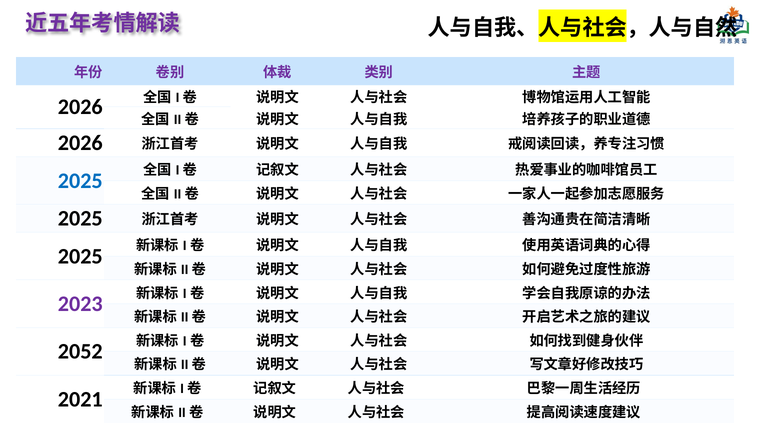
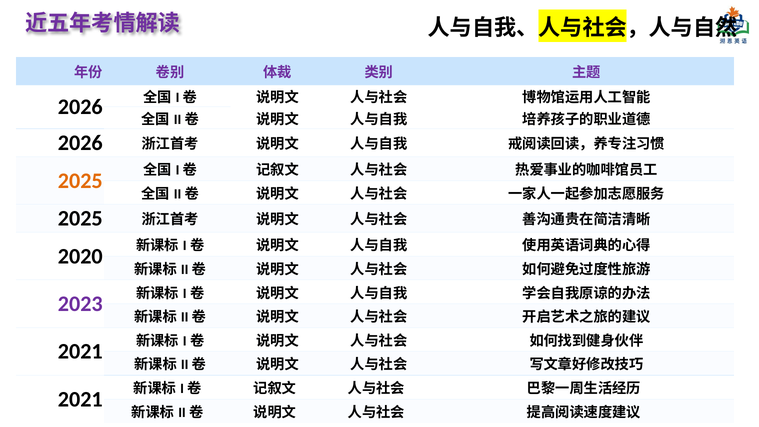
2025 at (80, 181) colour: blue -> orange
2025 at (80, 256): 2025 -> 2020
2052 at (80, 351): 2052 -> 2021
